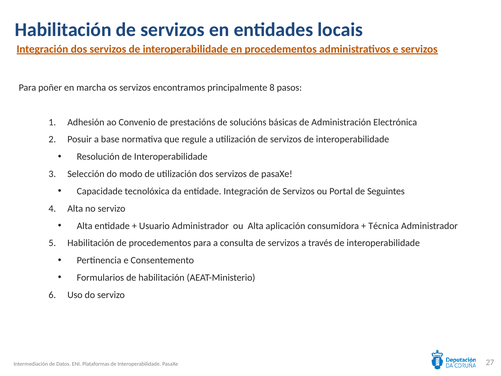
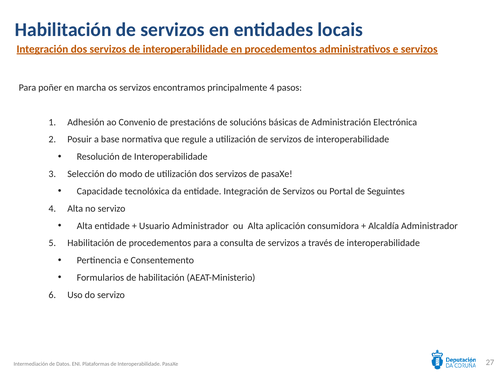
principalmente 8: 8 -> 4
Técnica: Técnica -> Alcaldía
